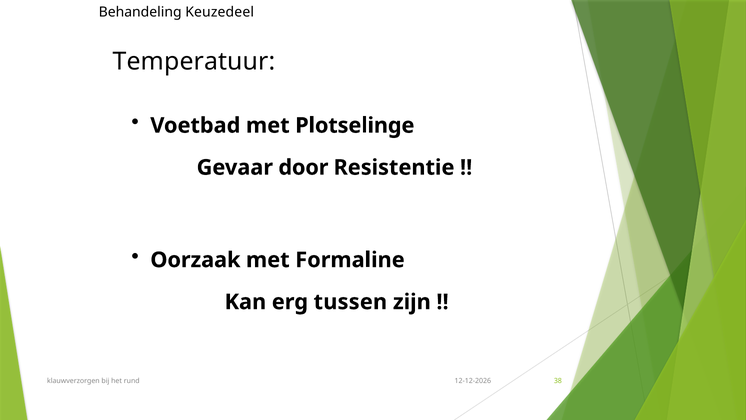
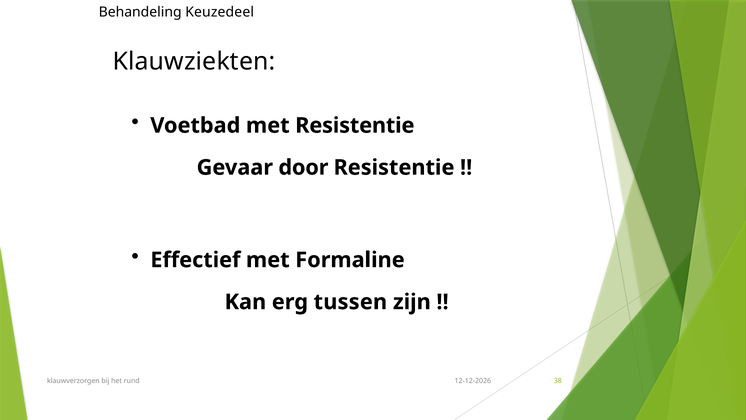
Temperatuur: Temperatuur -> Klauwziekten
met Plotselinge: Plotselinge -> Resistentie
Oorzaak: Oorzaak -> Effectief
